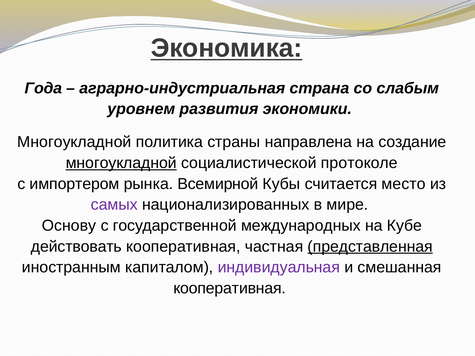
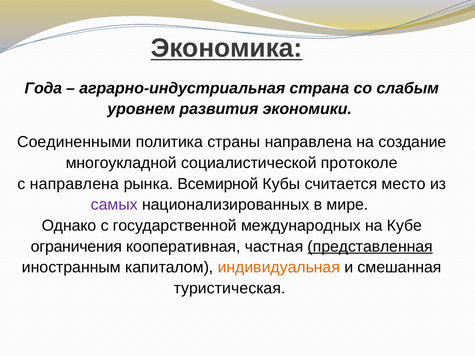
Многоукладной at (74, 142): Многоукладной -> Соединенными
многоукладной at (121, 163) underline: present -> none
с импортером: импортером -> направлена
Основу: Основу -> Однако
действовать: действовать -> ограничения
индивидуальная colour: purple -> orange
кооперативная at (230, 288): кооперативная -> туристическая
